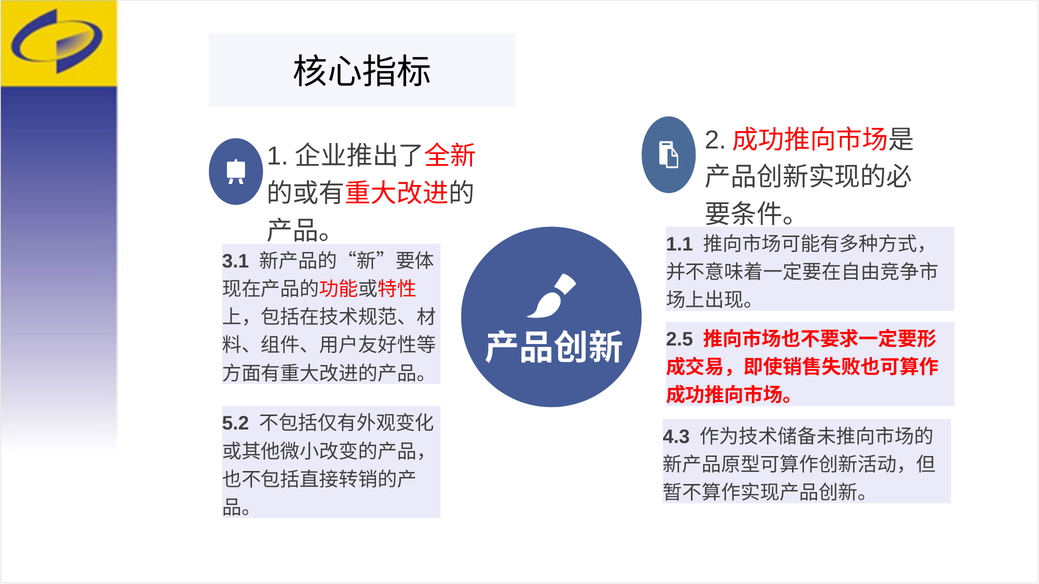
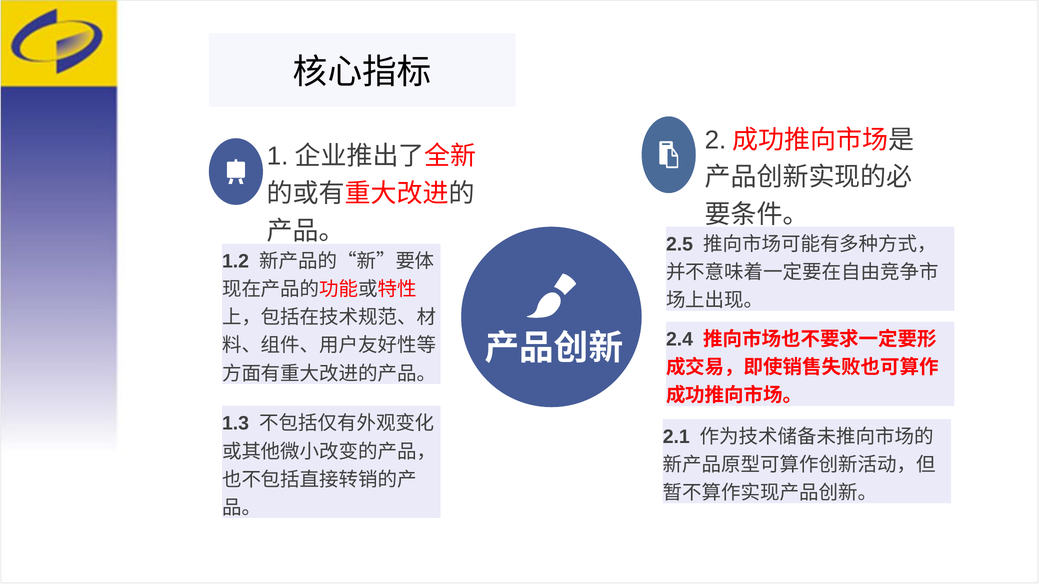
1.1: 1.1 -> 2.5
3.1: 3.1 -> 1.2
2.5: 2.5 -> 2.4
5.2: 5.2 -> 1.3
4.3: 4.3 -> 2.1
